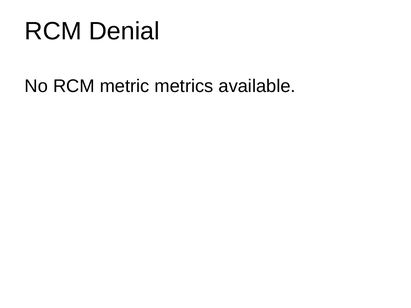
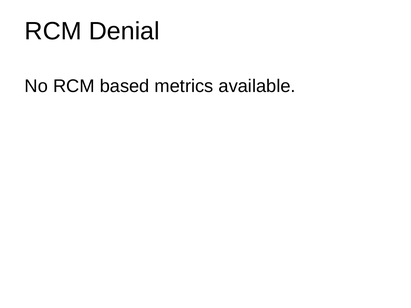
metric: metric -> based
